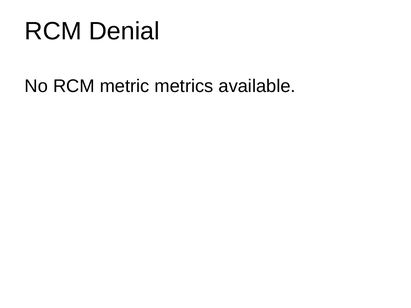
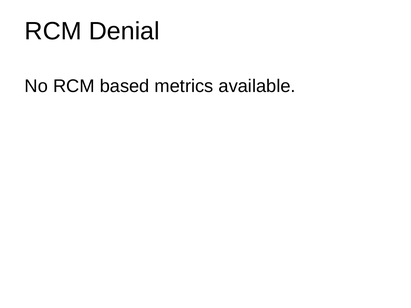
metric: metric -> based
